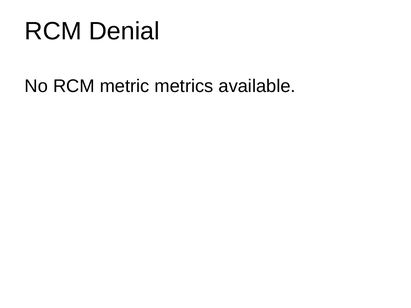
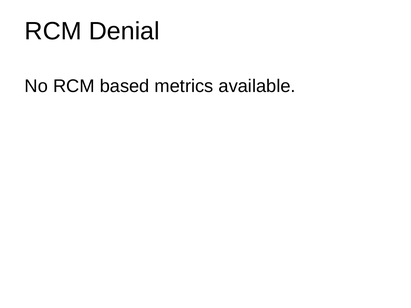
metric: metric -> based
